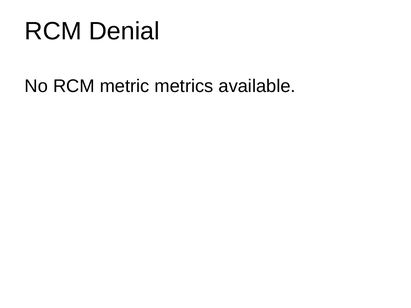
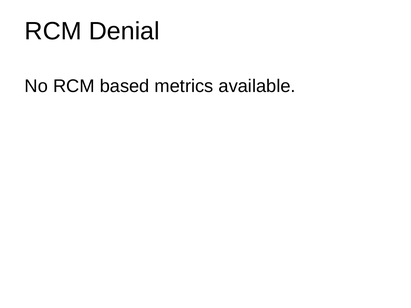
metric: metric -> based
